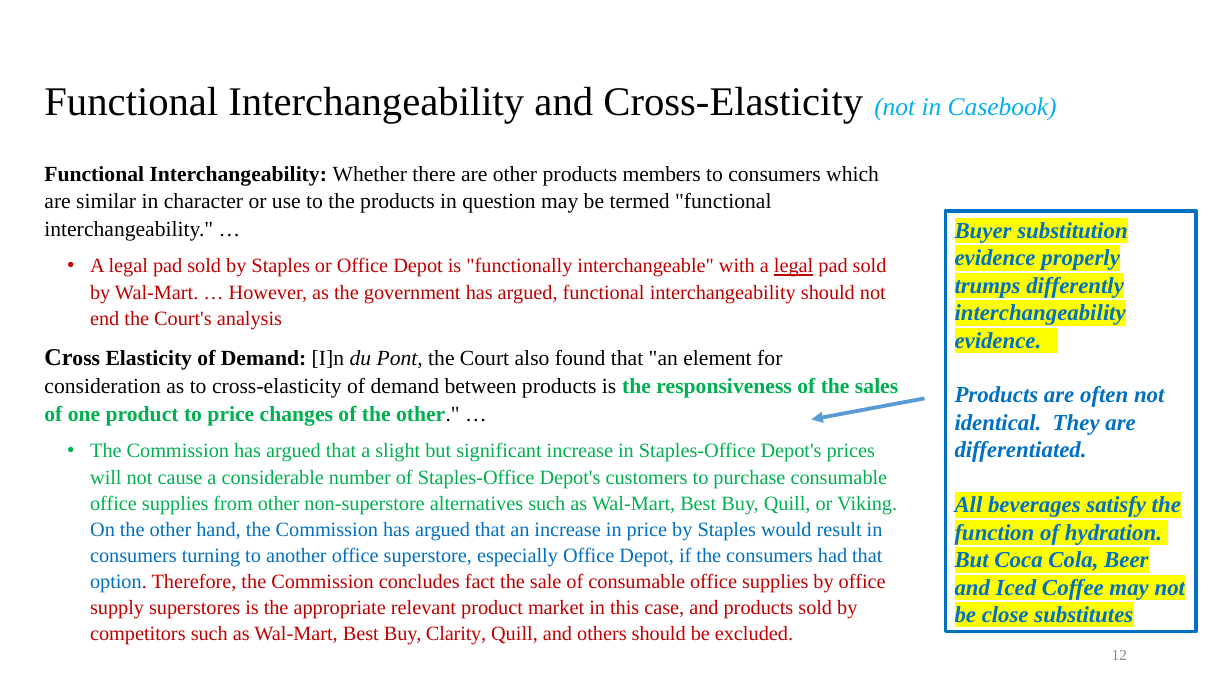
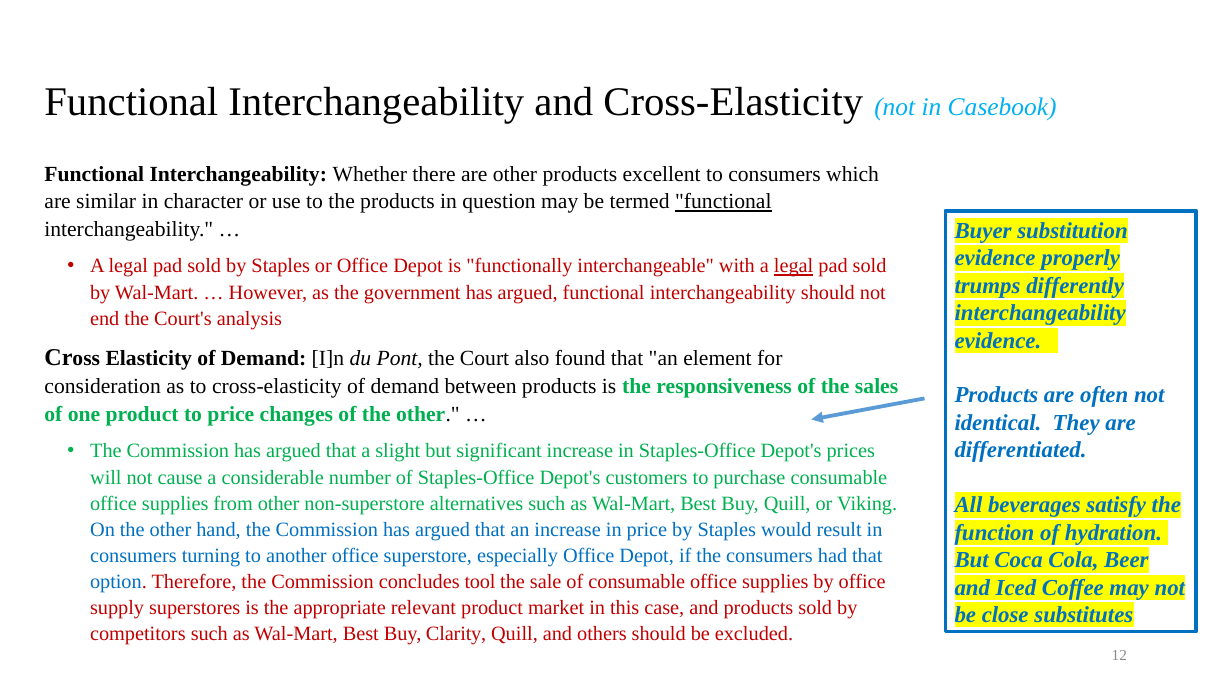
members: members -> excellent
functional at (723, 202) underline: none -> present
fact: fact -> tool
